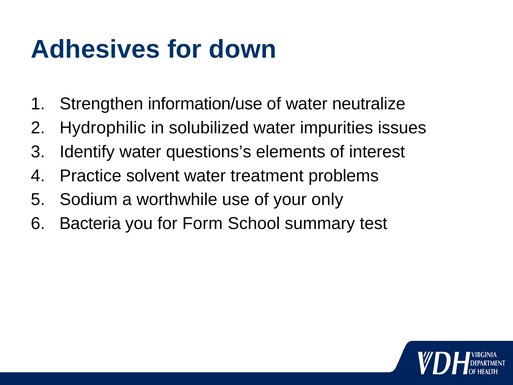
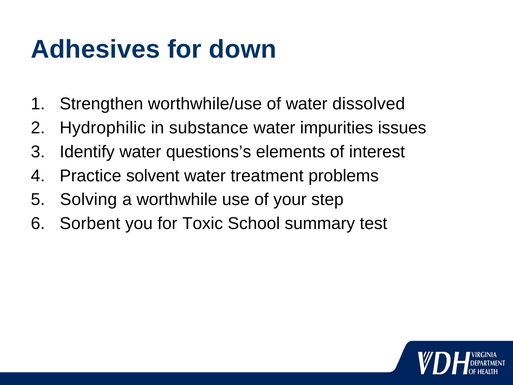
information/use: information/use -> worthwhile/use
neutralize: neutralize -> dissolved
solubilized: solubilized -> substance
Sodium: Sodium -> Solving
only: only -> step
Bacteria: Bacteria -> Sorbent
Form: Form -> Toxic
